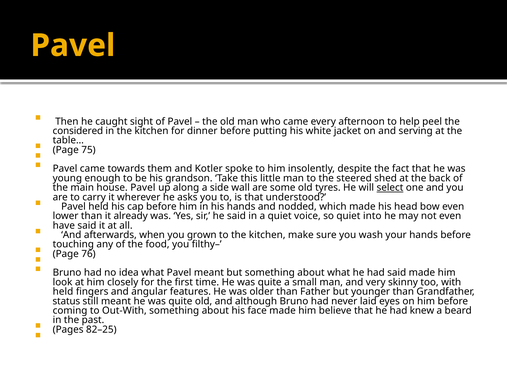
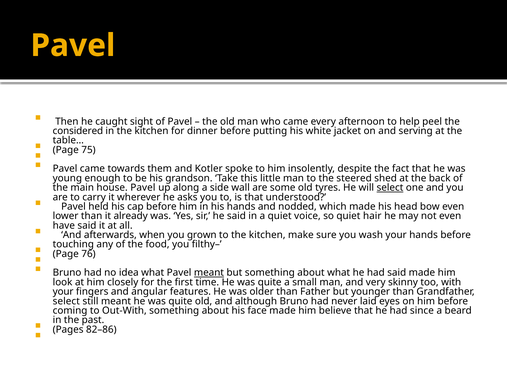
into: into -> hair
meant at (209, 273) underline: none -> present
held at (63, 292): held -> your
status at (66, 301): status -> select
knew: knew -> since
82–25: 82–25 -> 82–86
